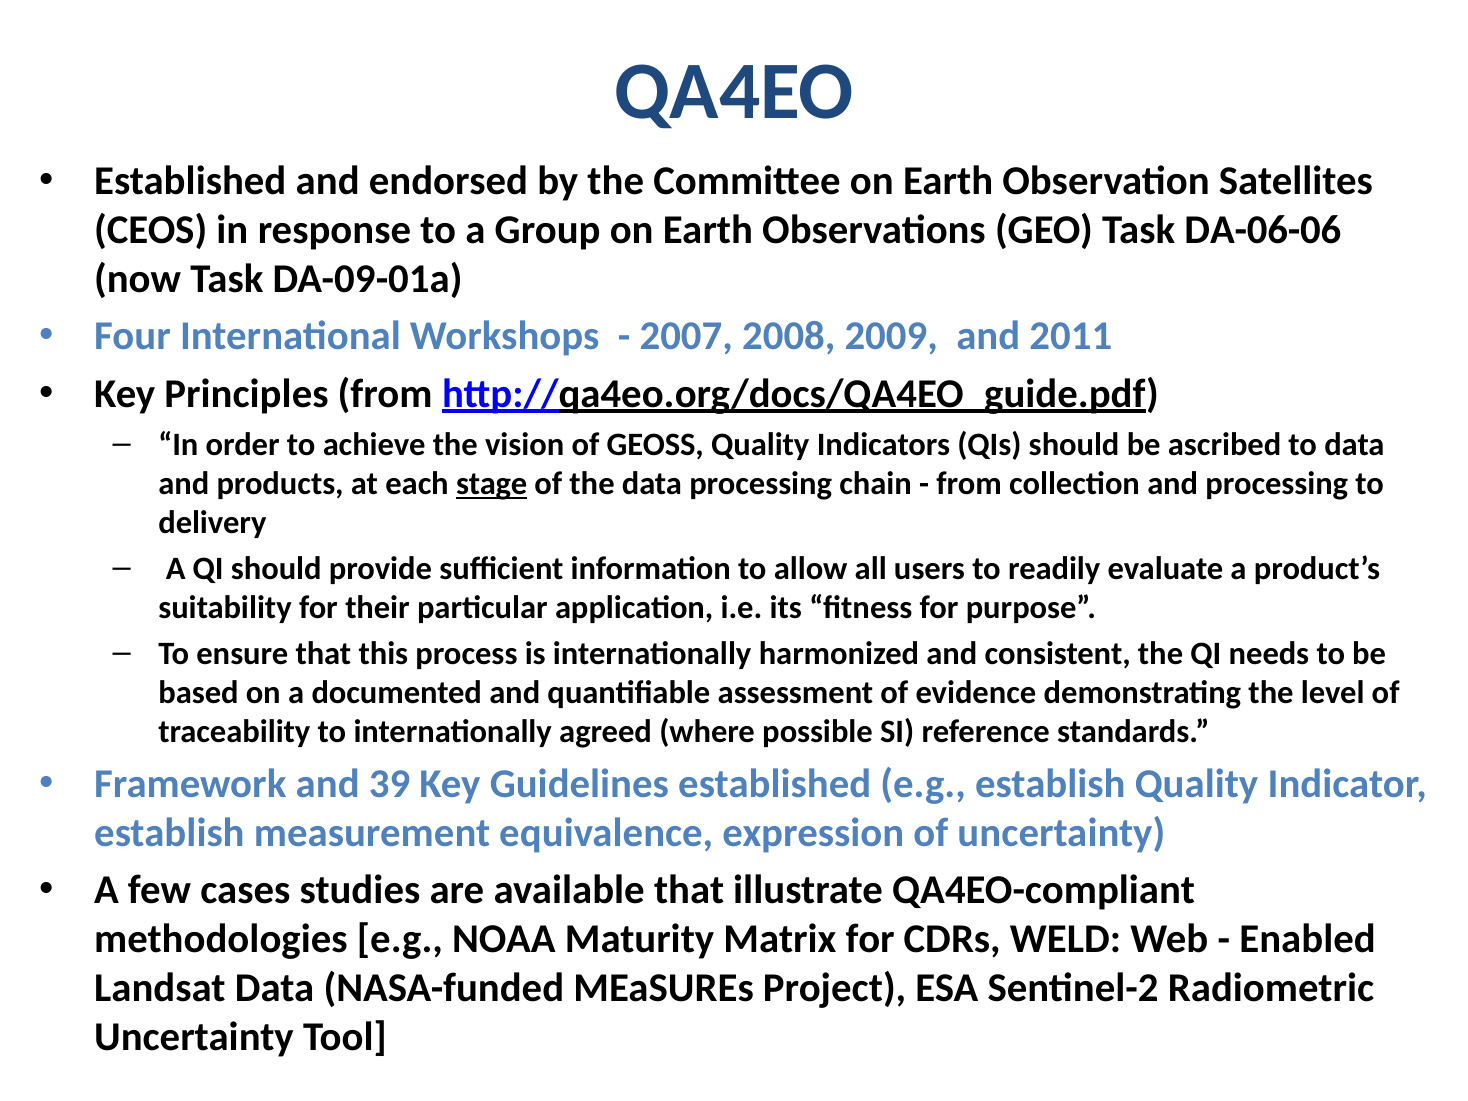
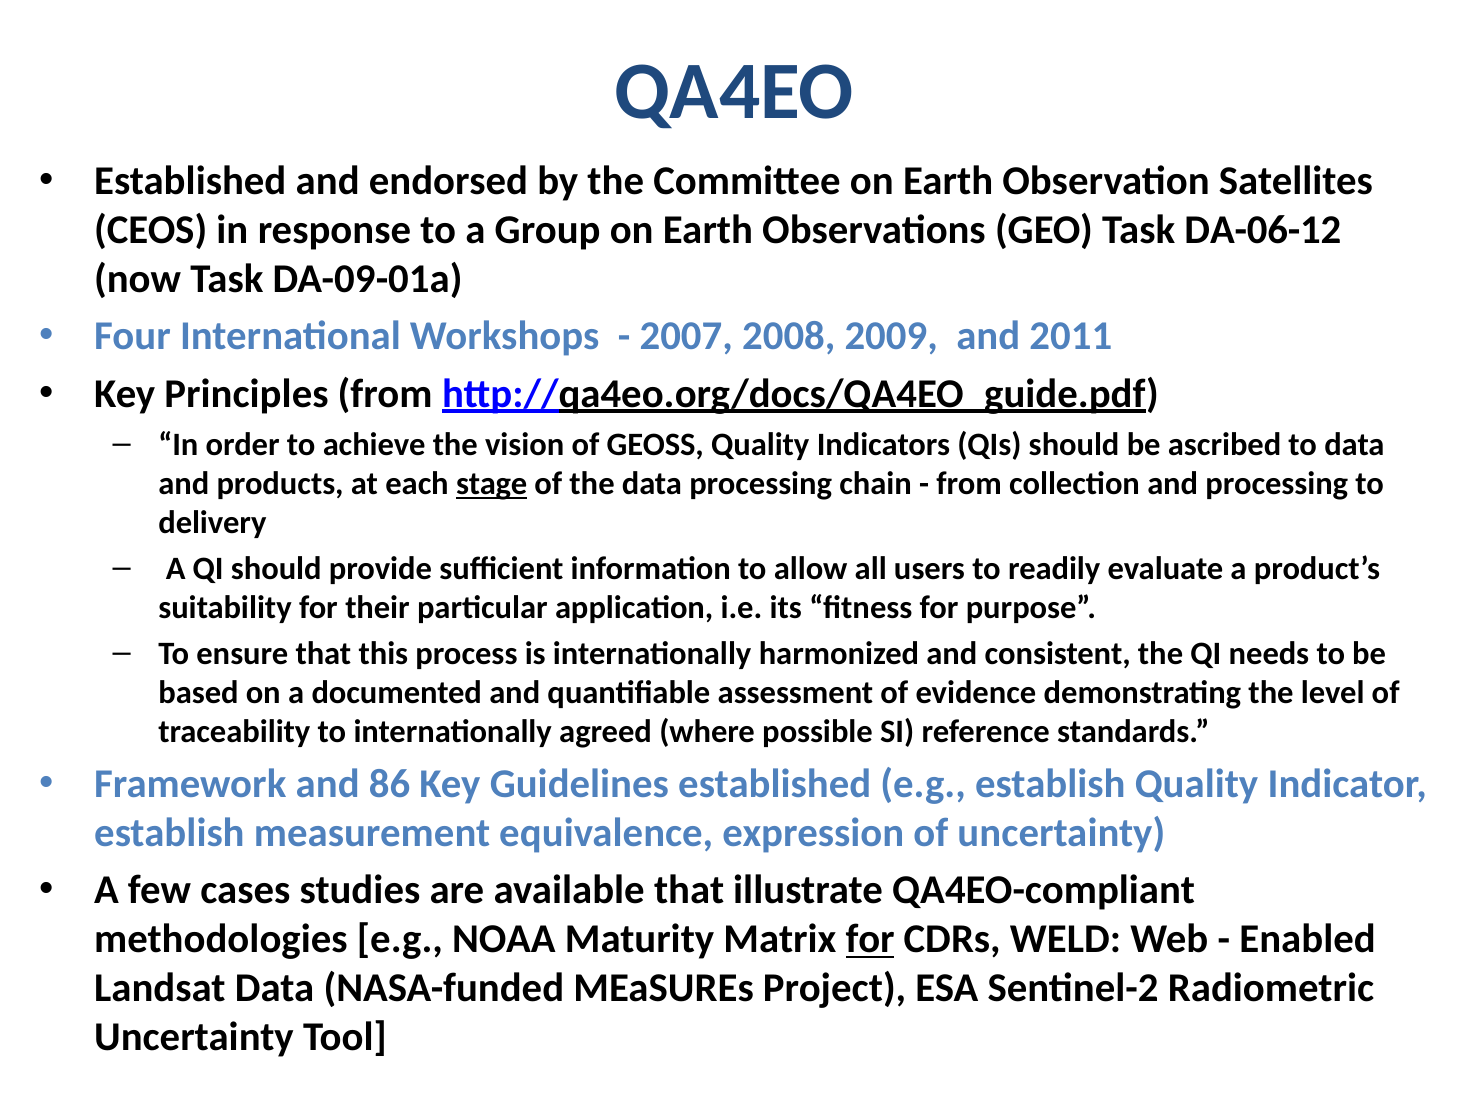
DA-06-06: DA-06-06 -> DA-06-12
39: 39 -> 86
for at (870, 939) underline: none -> present
